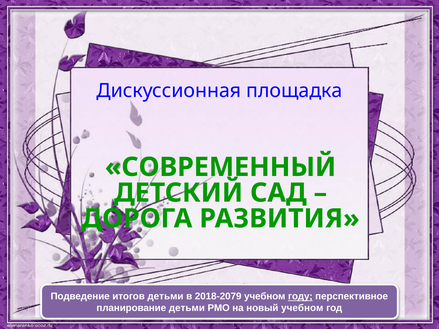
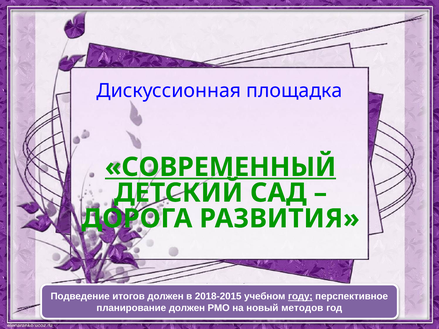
СОВРЕМЕННЫЙ underline: none -> present
итогов детьми: детьми -> должен
2018-2079: 2018-2079 -> 2018-2015
планирование детьми: детьми -> должен
новый учебном: учебном -> методов
